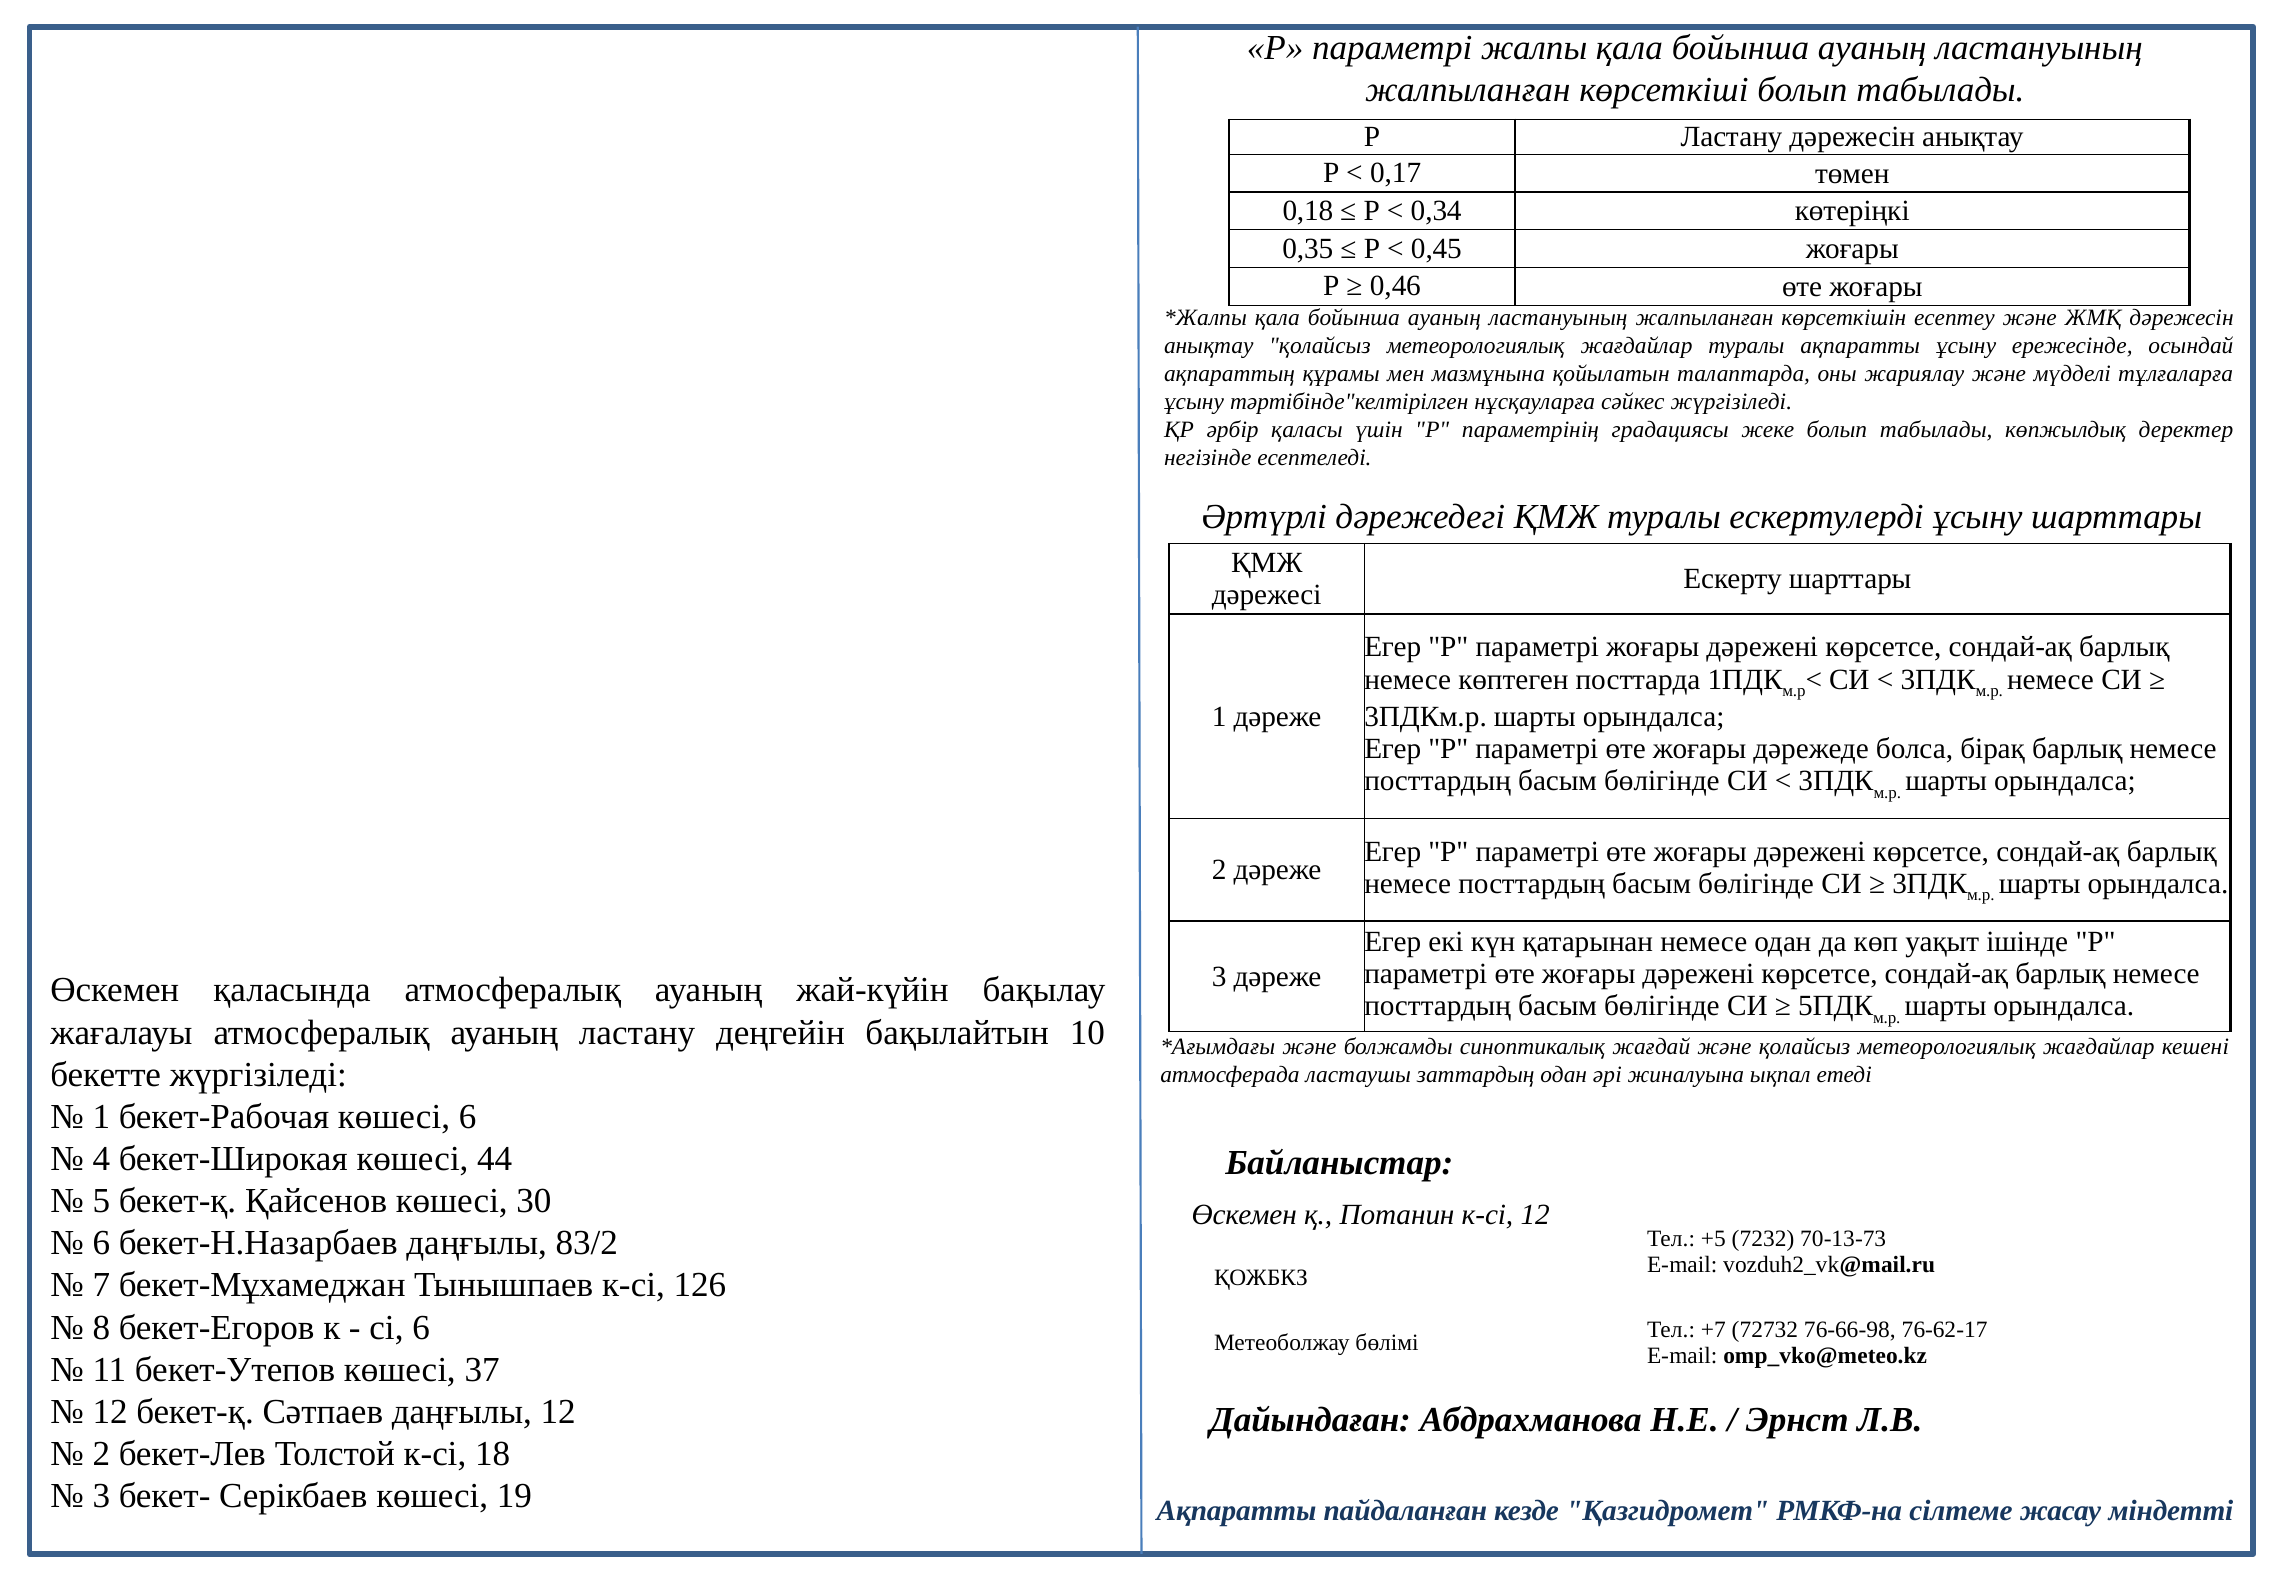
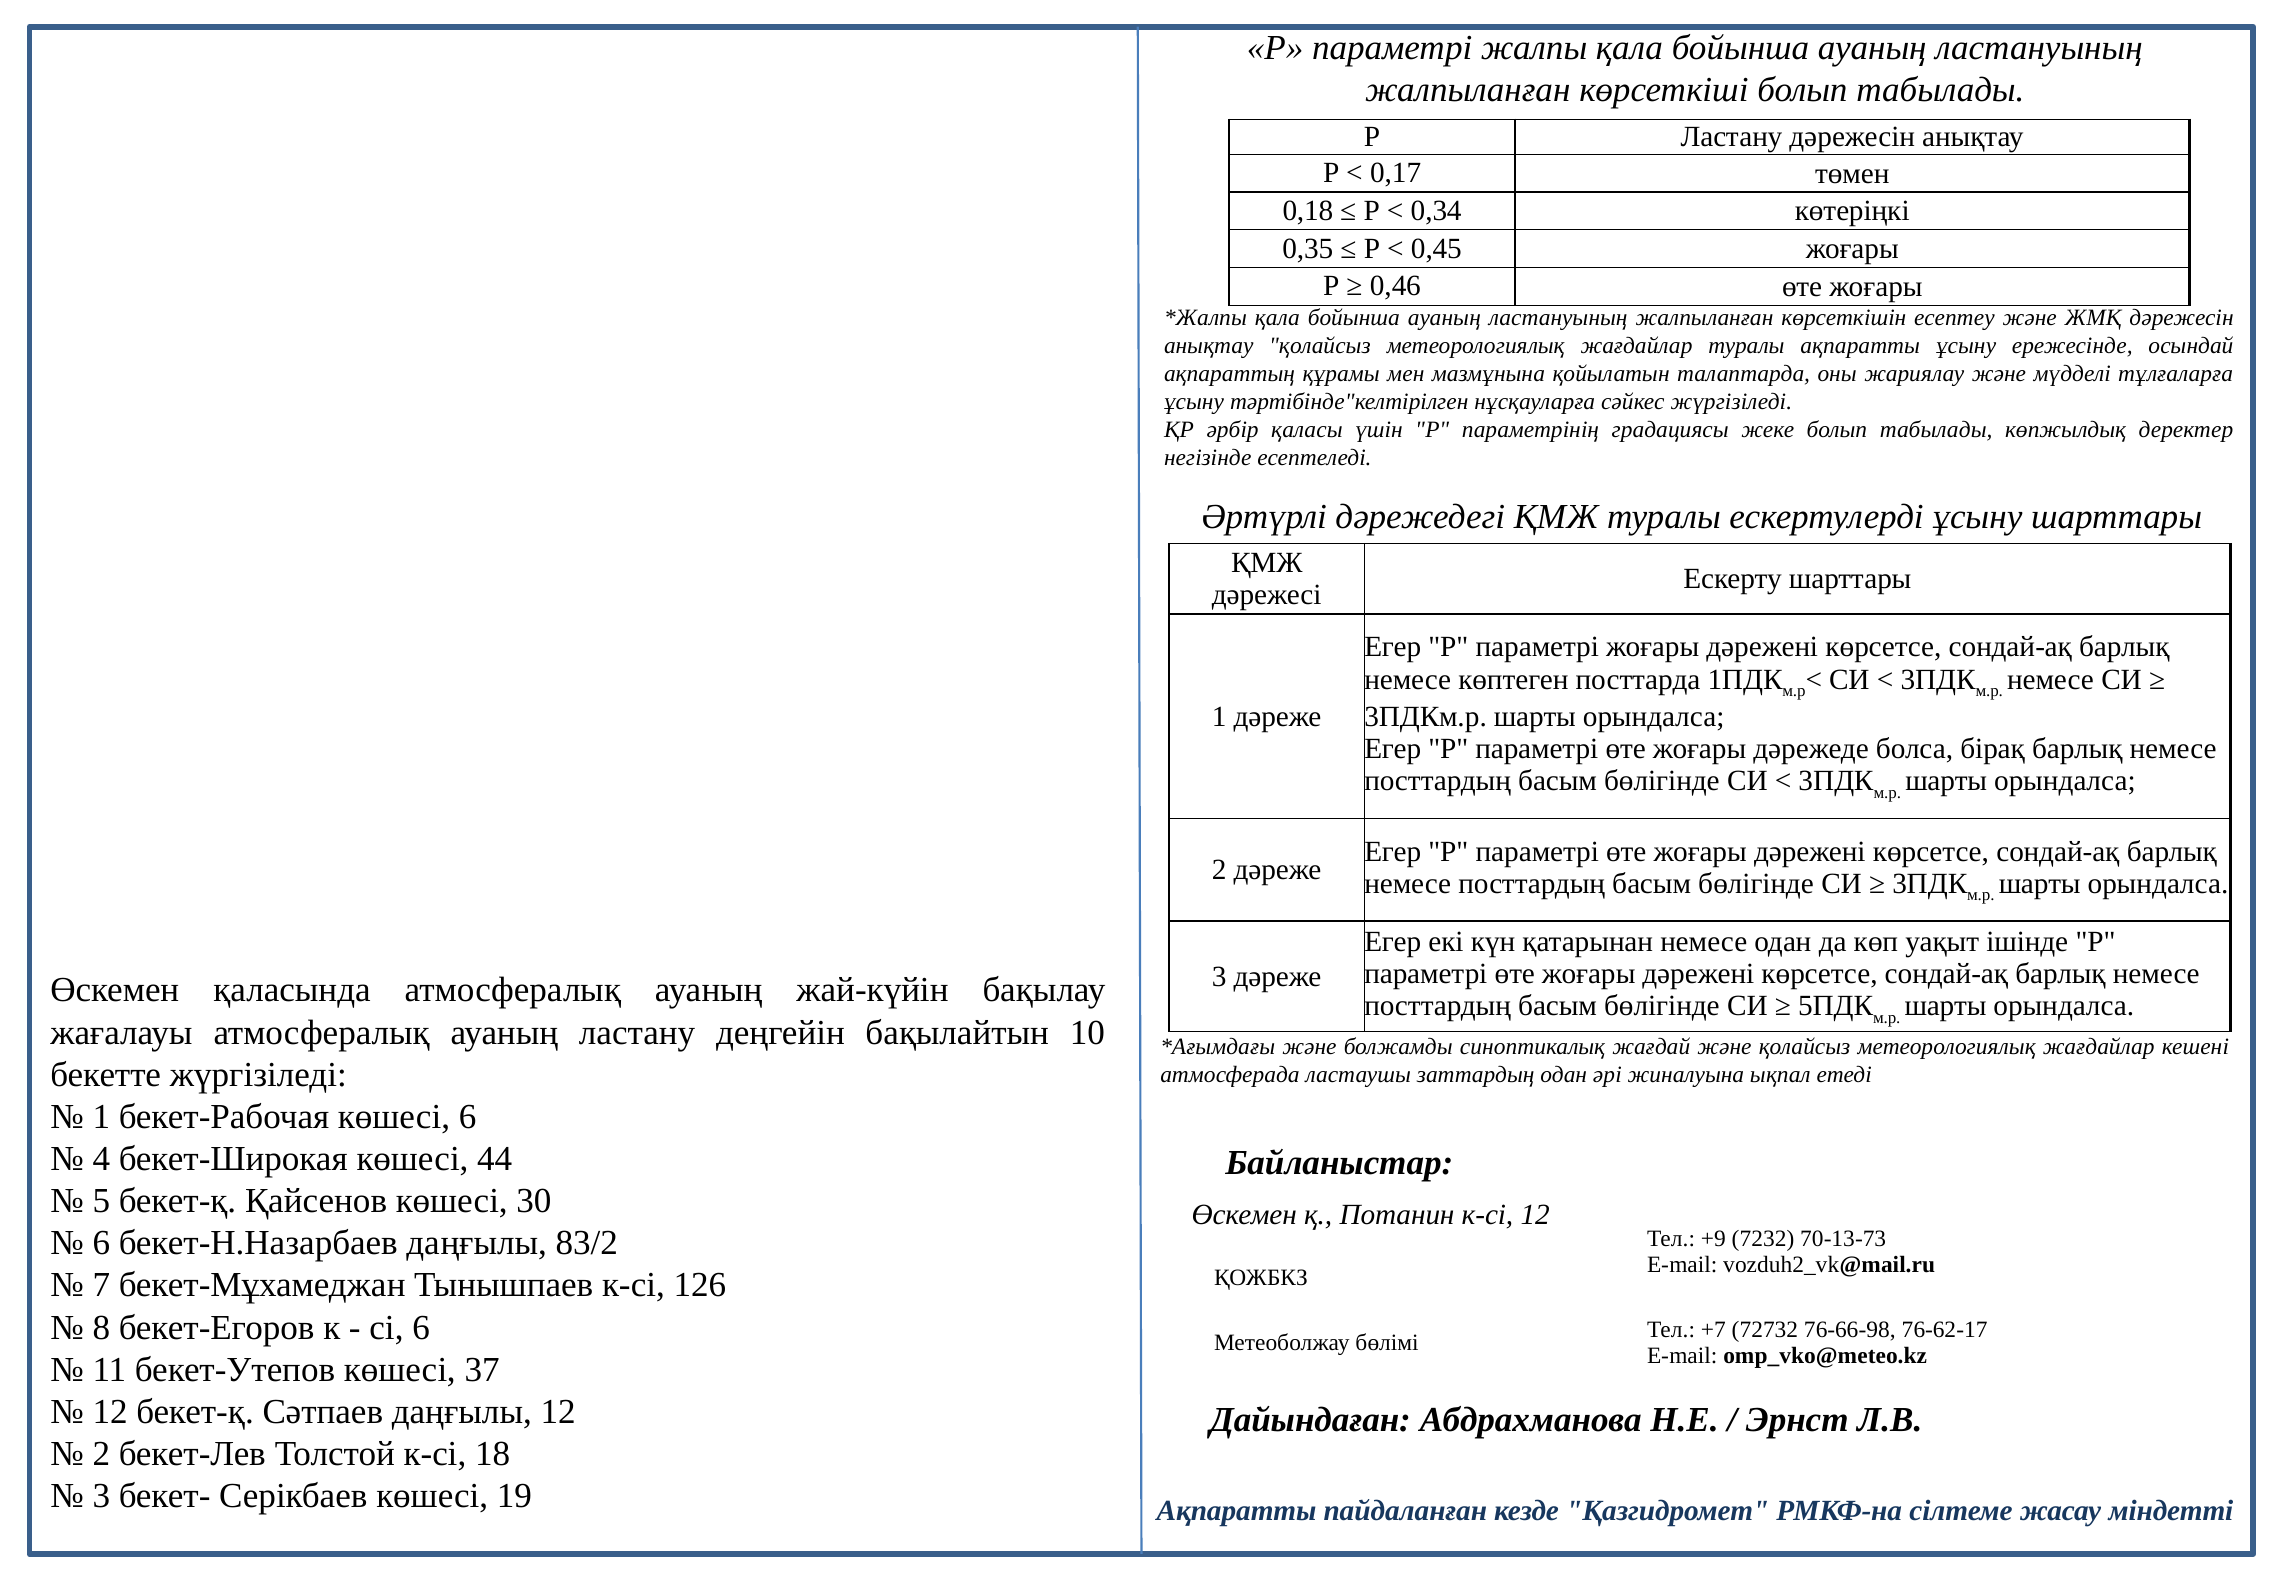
+5: +5 -> +9
